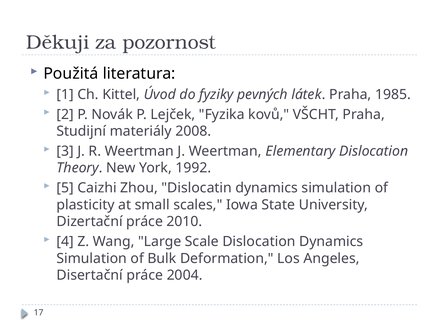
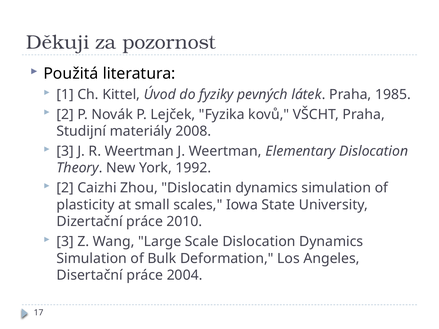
5 at (65, 188): 5 -> 2
4 at (65, 242): 4 -> 3
